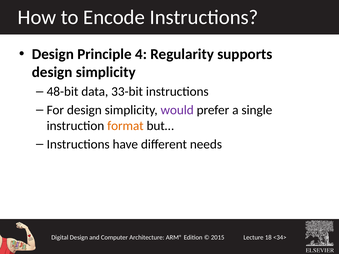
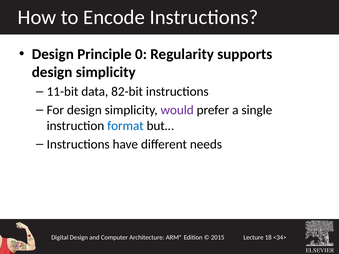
4: 4 -> 0
48-bit: 48-bit -> 11-bit
33-bit: 33-bit -> 82-bit
format colour: orange -> blue
